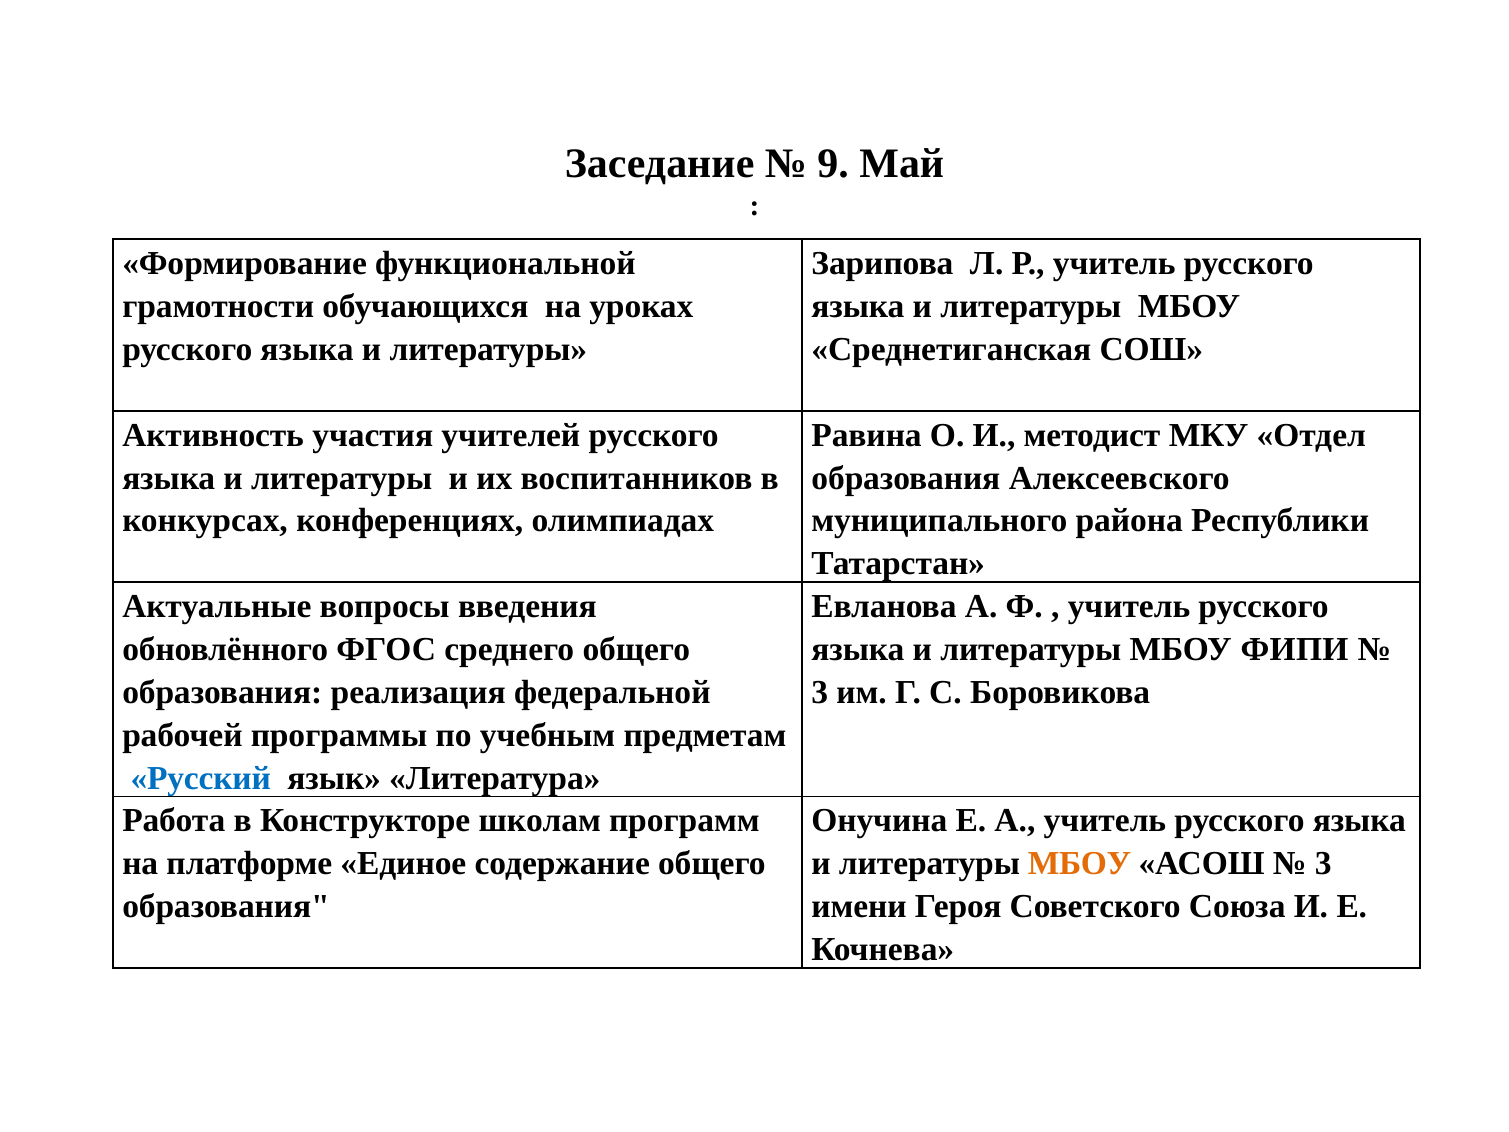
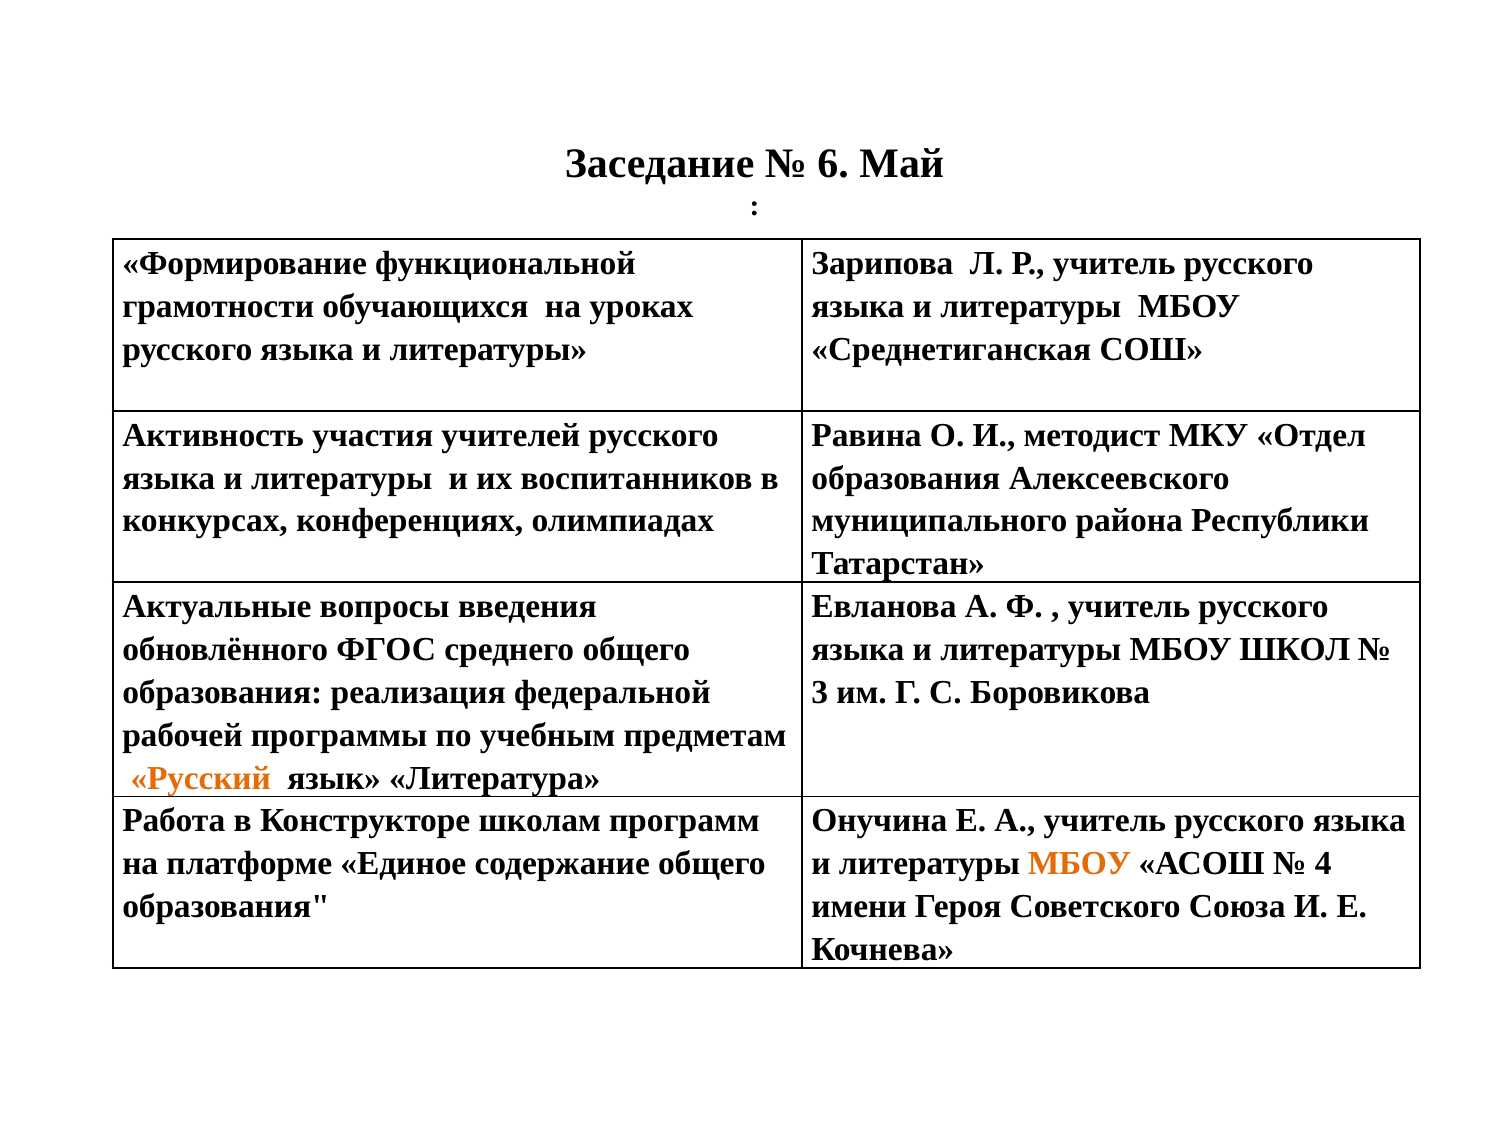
9: 9 -> 6
ФИПИ: ФИПИ -> ШКОЛ
Русский colour: blue -> orange
3 at (1323, 864): 3 -> 4
